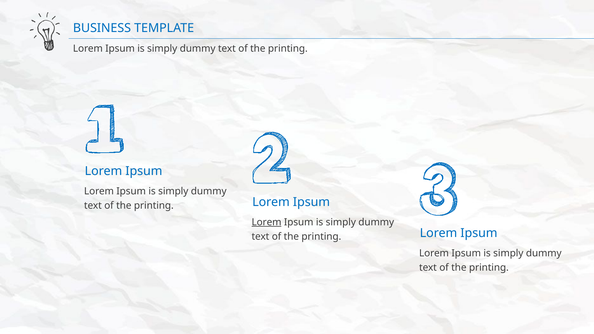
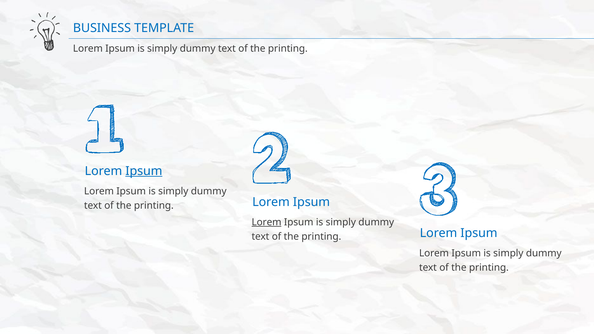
Ipsum at (144, 171) underline: none -> present
